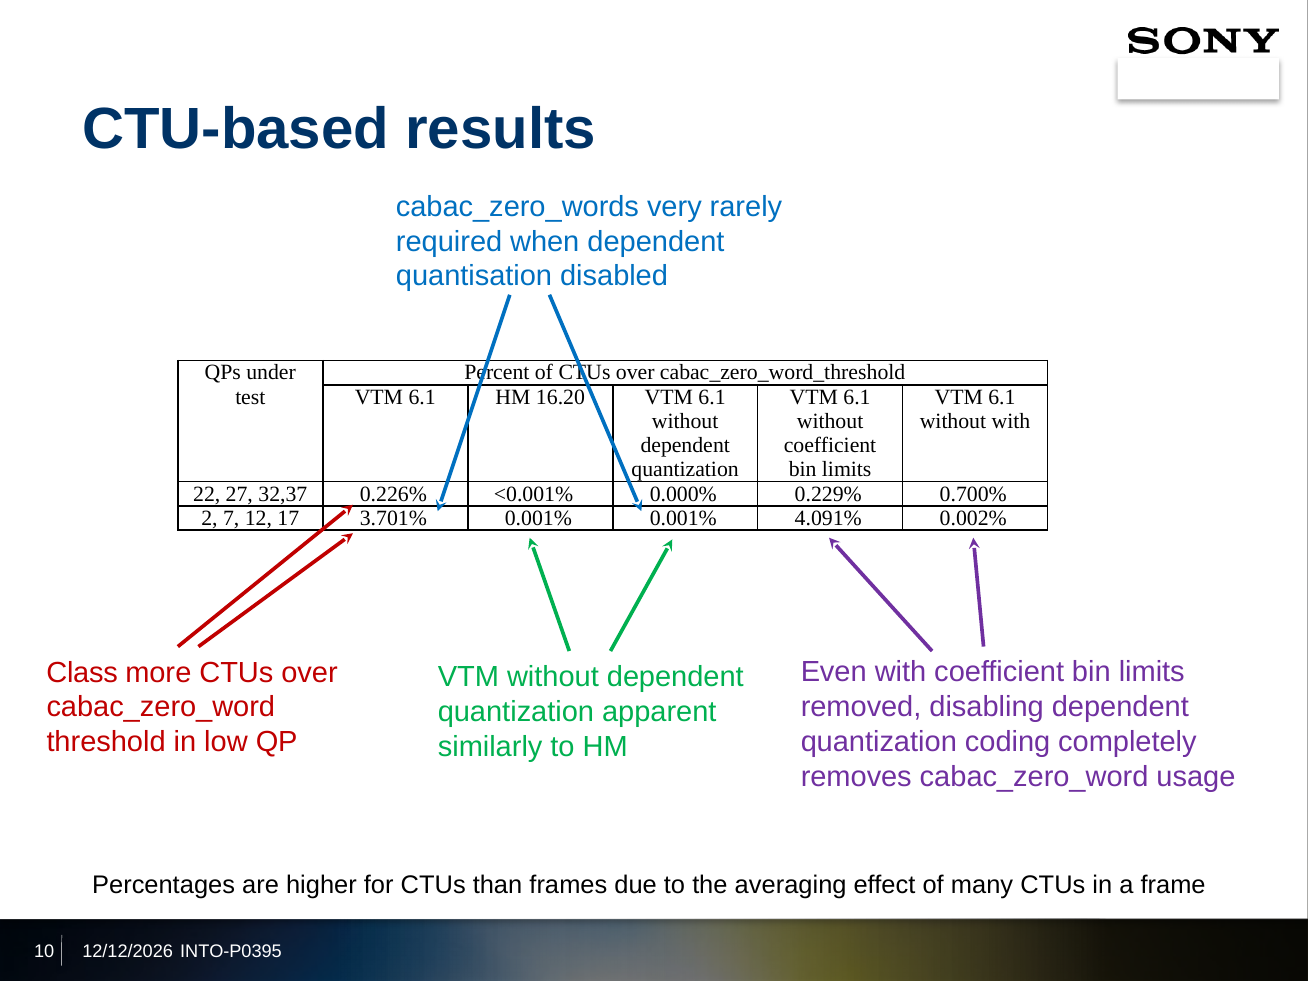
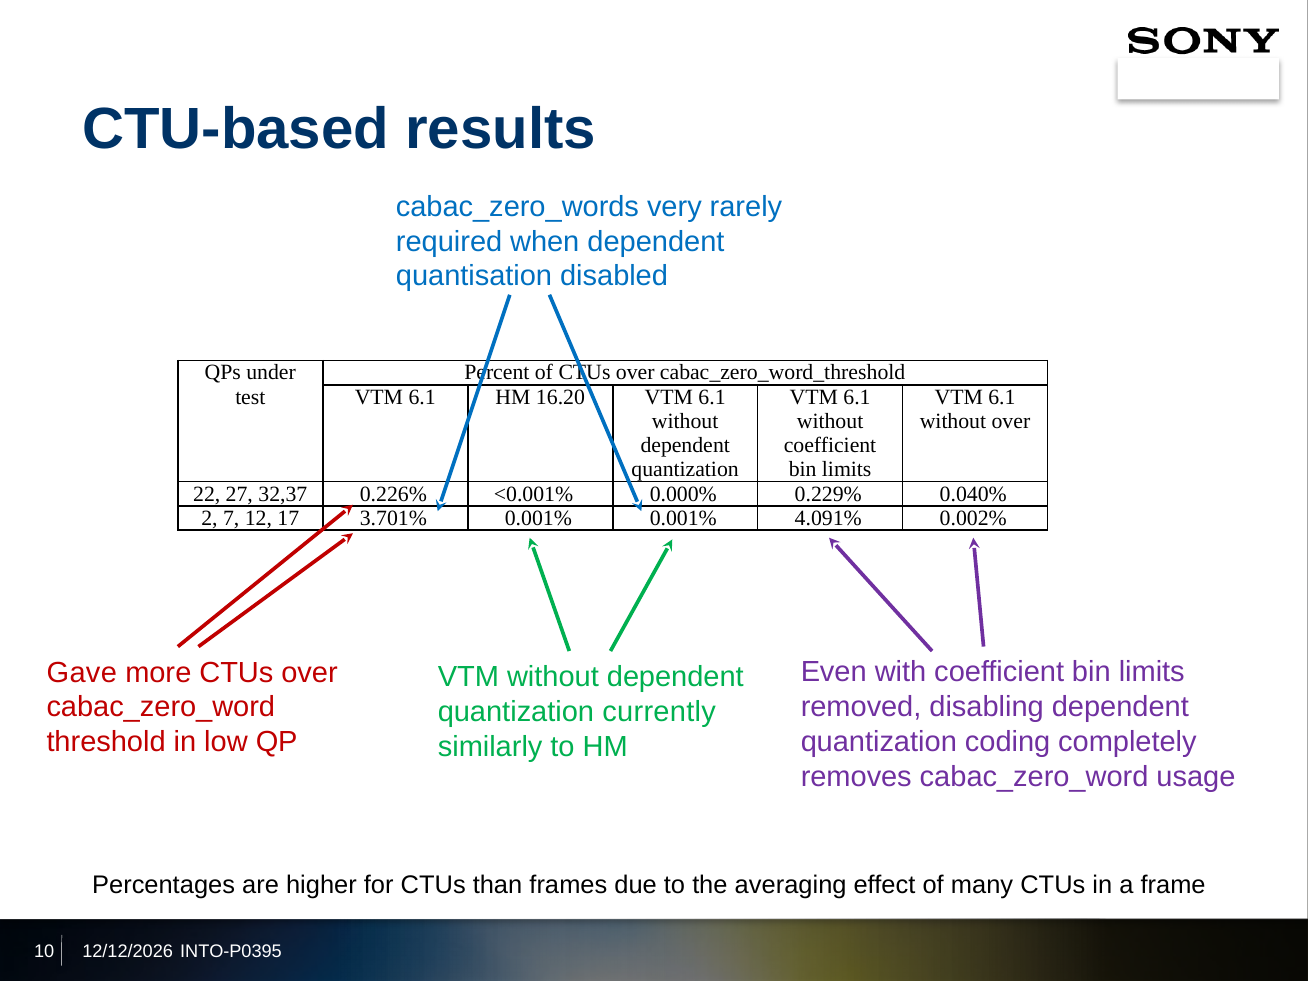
without with: with -> over
0.700%: 0.700% -> 0.040%
Class: Class -> Gave
apparent: apparent -> currently
